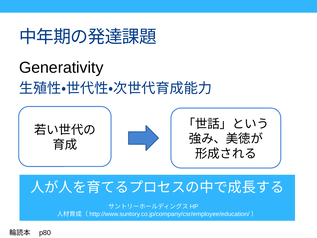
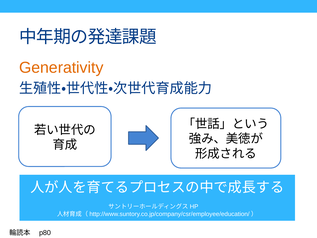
Generativity colour: black -> orange
